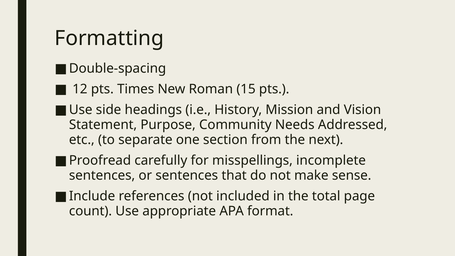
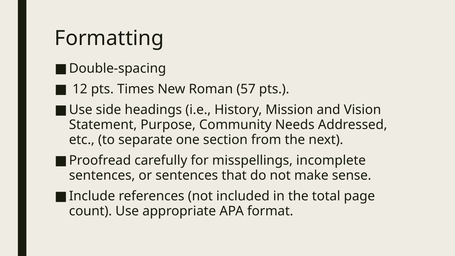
15: 15 -> 57
